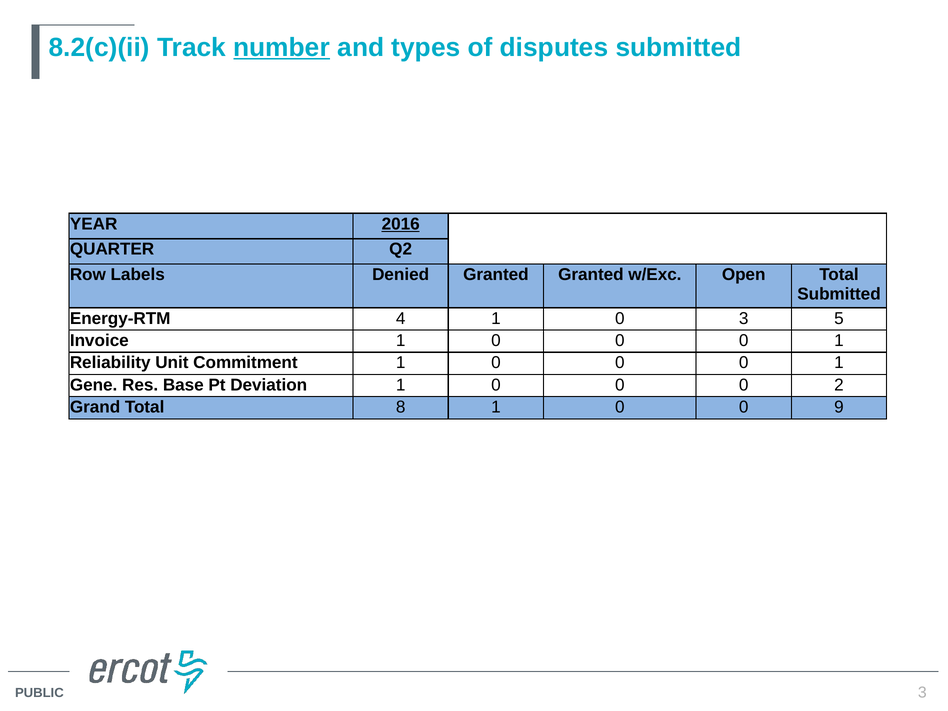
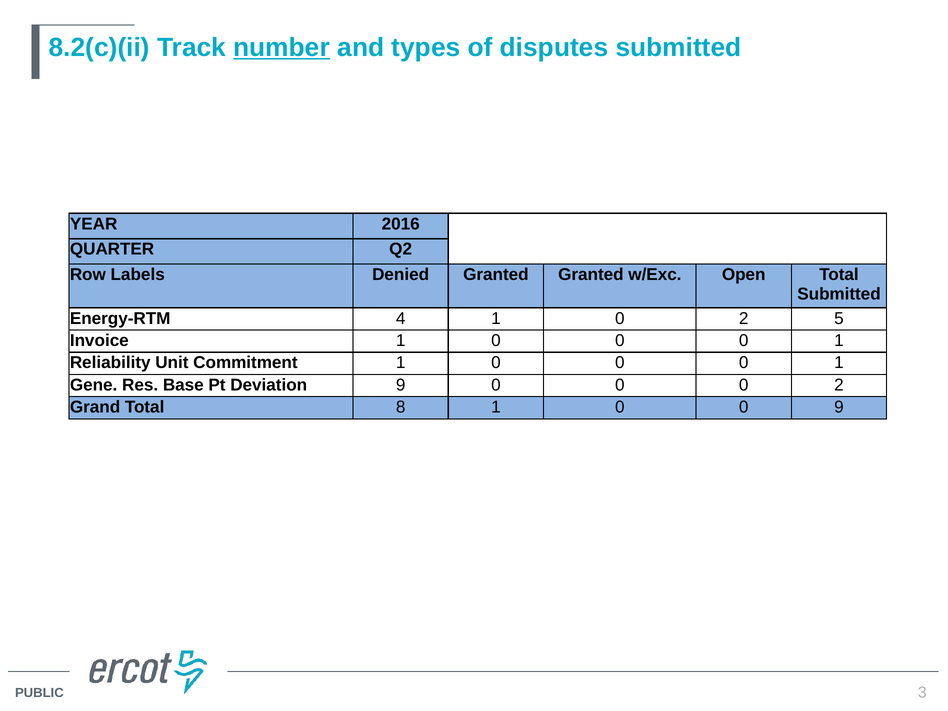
2016 underline: present -> none
1 0 3: 3 -> 2
Deviation 1: 1 -> 9
